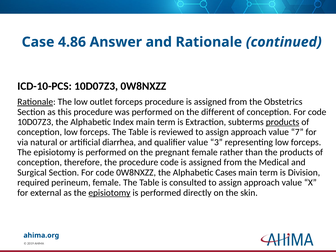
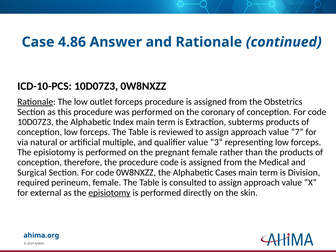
different: different -> coronary
products at (283, 122) underline: present -> none
diarrhea: diarrhea -> multiple
